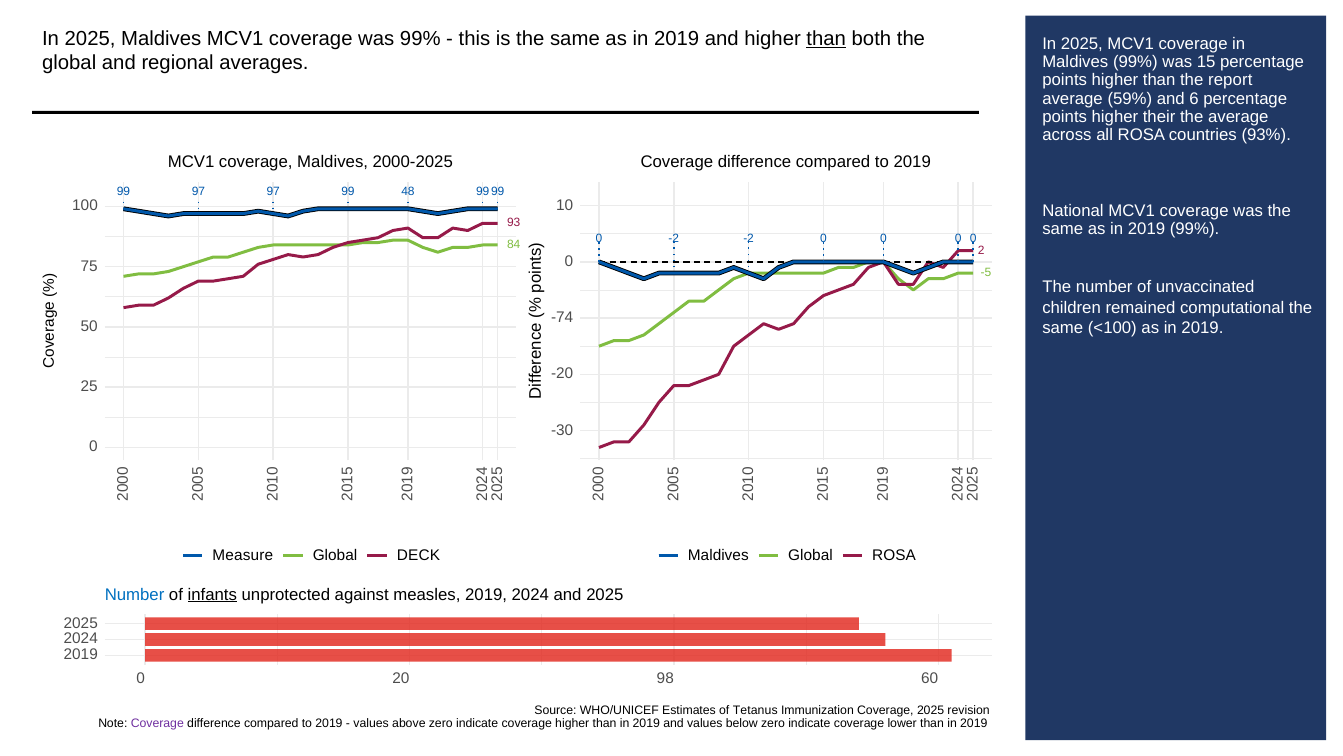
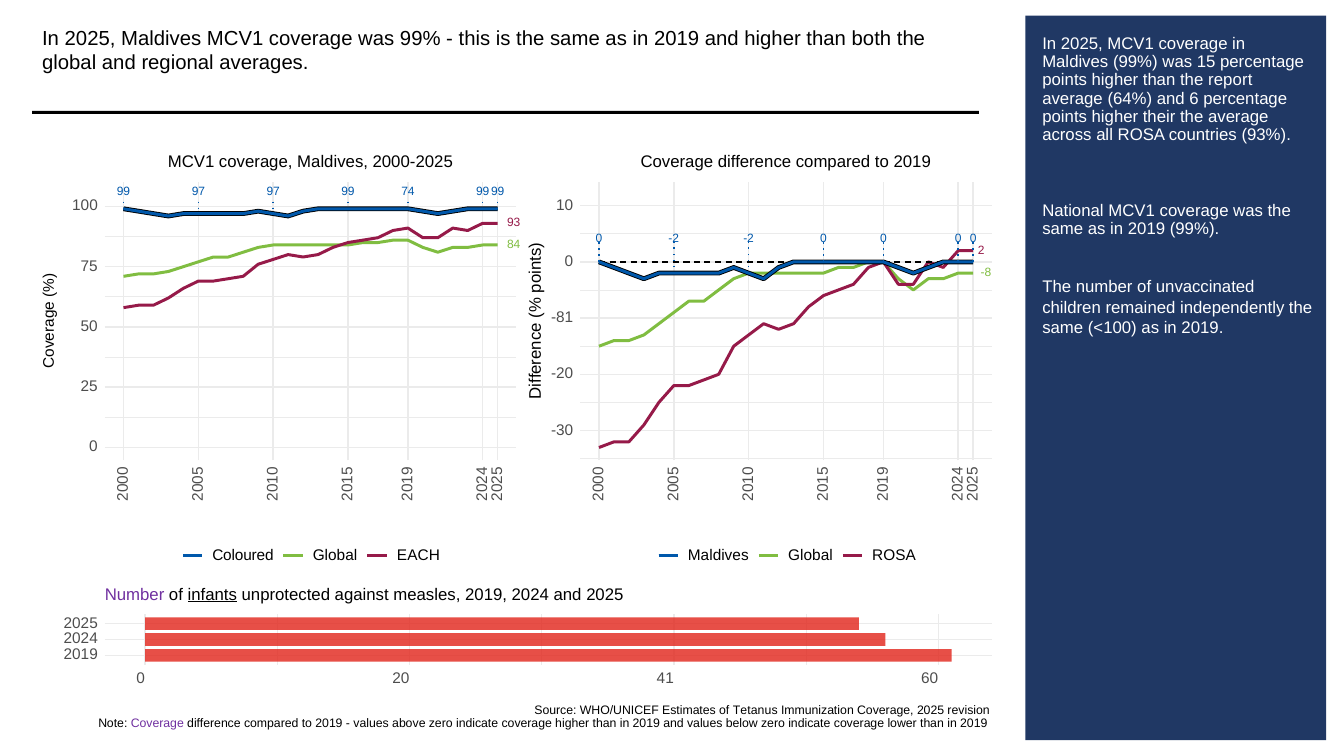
than at (826, 39) underline: present -> none
59%: 59% -> 64%
48: 48 -> 74
-5: -5 -> -8
computational: computational -> independently
-74: -74 -> -81
Measure: Measure -> Coloured
DECK: DECK -> EACH
Number at (135, 594) colour: blue -> purple
98: 98 -> 41
